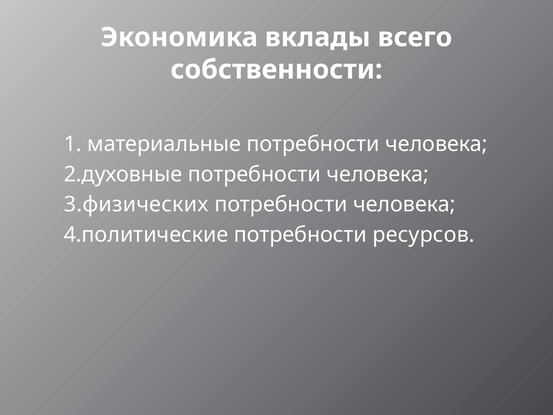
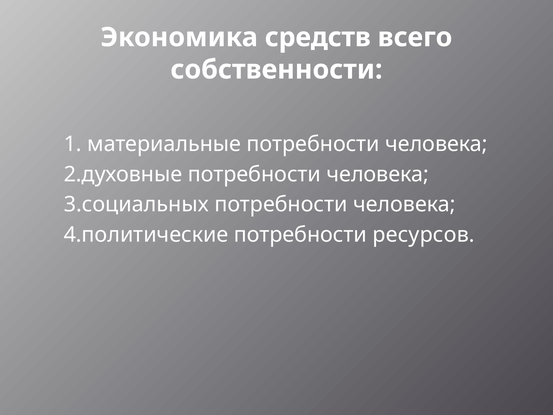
вклады: вклады -> средств
3.физических: 3.физических -> 3.социальных
